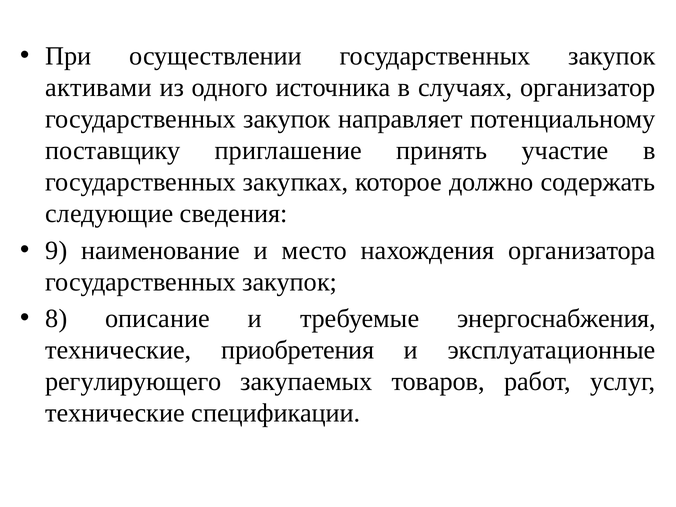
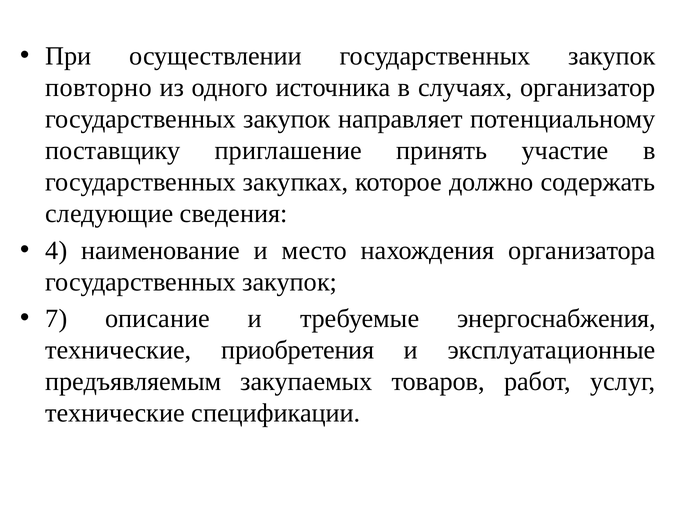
активами: активами -> повторно
9: 9 -> 4
8: 8 -> 7
регулирующего: регулирующего -> предъявляемым
